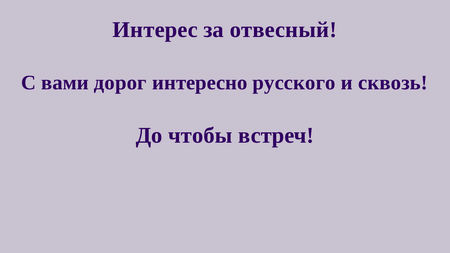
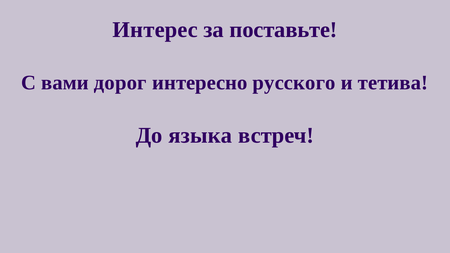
отвесный: отвесный -> поставьте
сквозь: сквозь -> тетива
чтобы: чтобы -> языка
